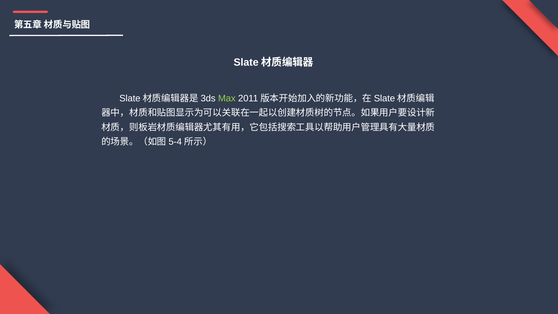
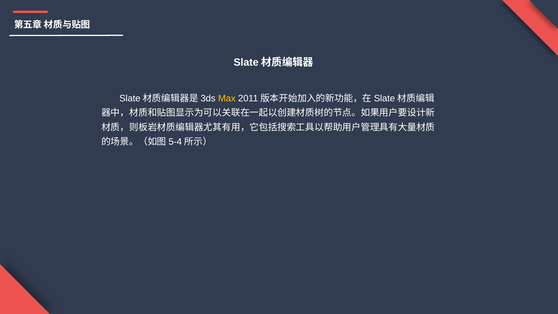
Max colour: light green -> yellow
